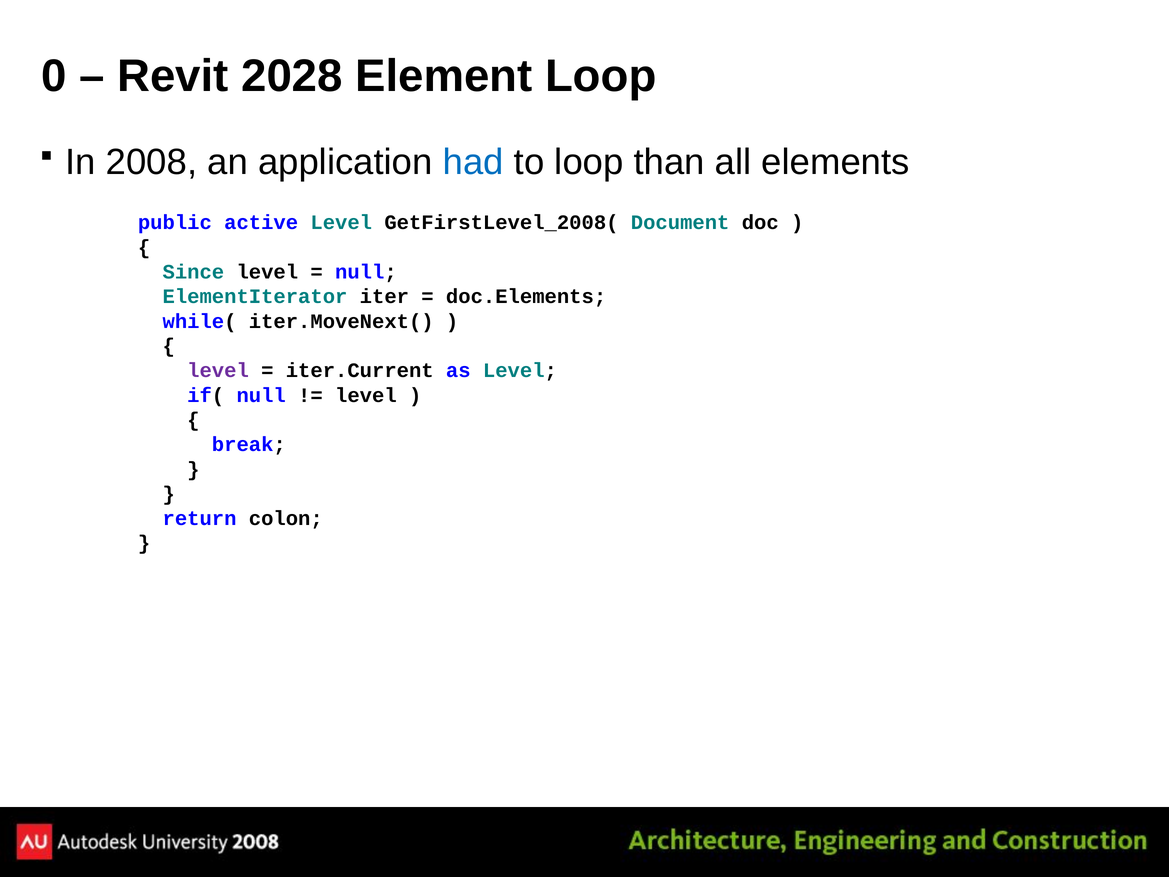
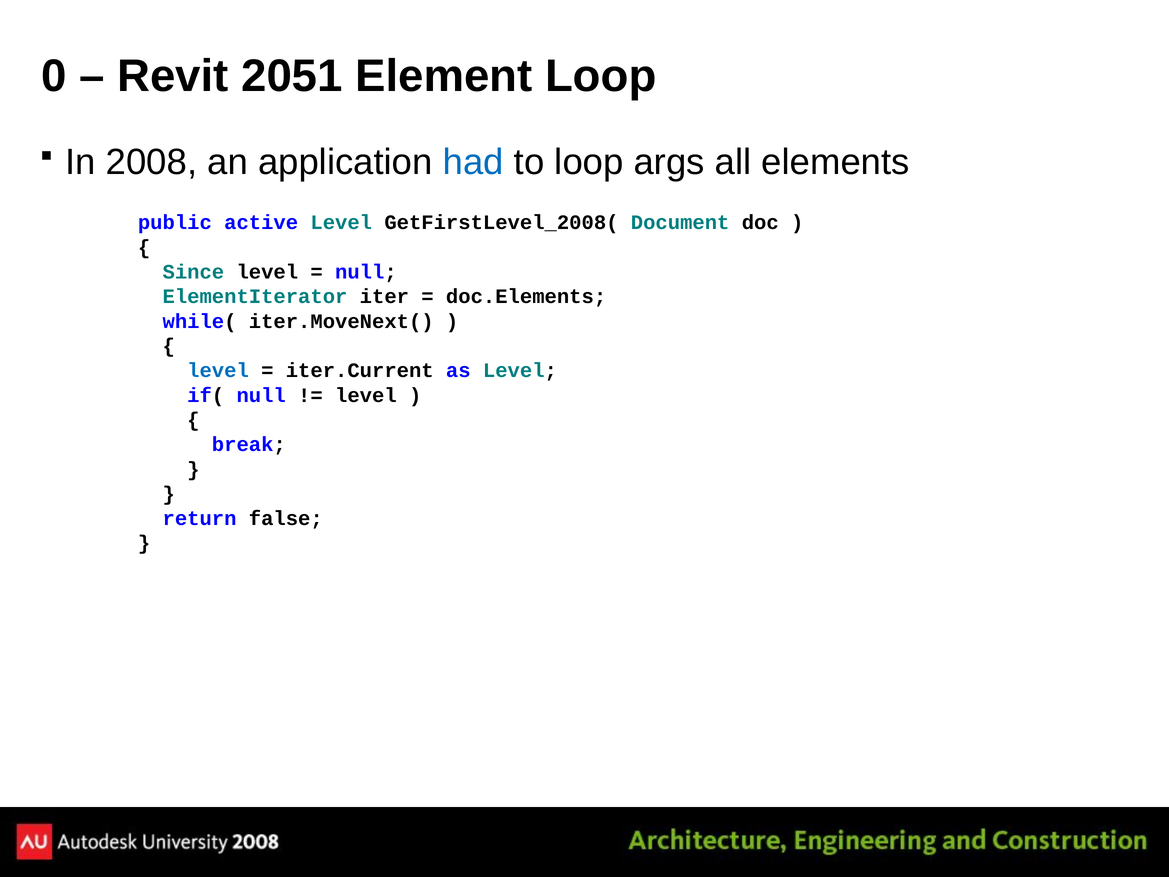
2028: 2028 -> 2051
than: than -> args
level at (218, 370) colour: purple -> blue
colon: colon -> false
